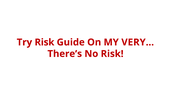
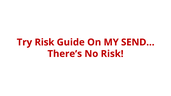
VERY…: VERY… -> SEND…
